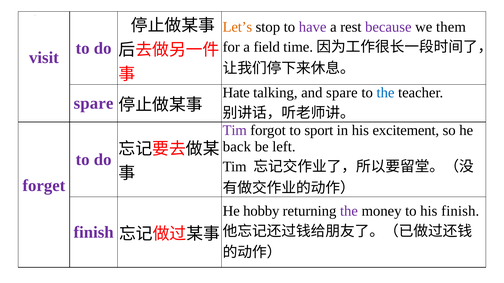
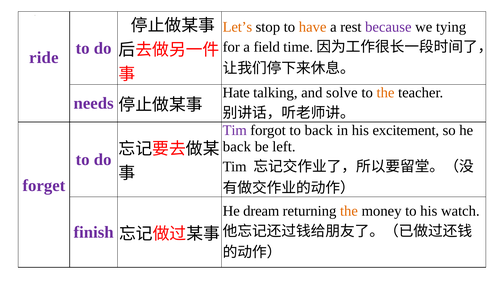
have colour: purple -> orange
them: them -> tying
visit: visit -> ride
and spare: spare -> solve
the at (385, 93) colour: blue -> orange
spare at (94, 104): spare -> needs
to sport: sport -> back
hobby: hobby -> dream
the at (349, 211) colour: purple -> orange
his finish: finish -> watch
